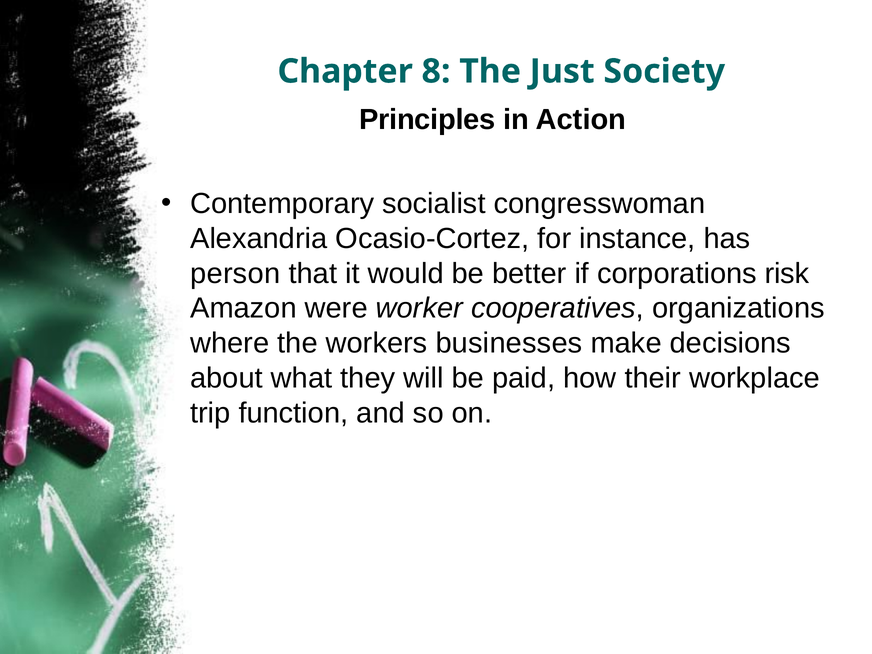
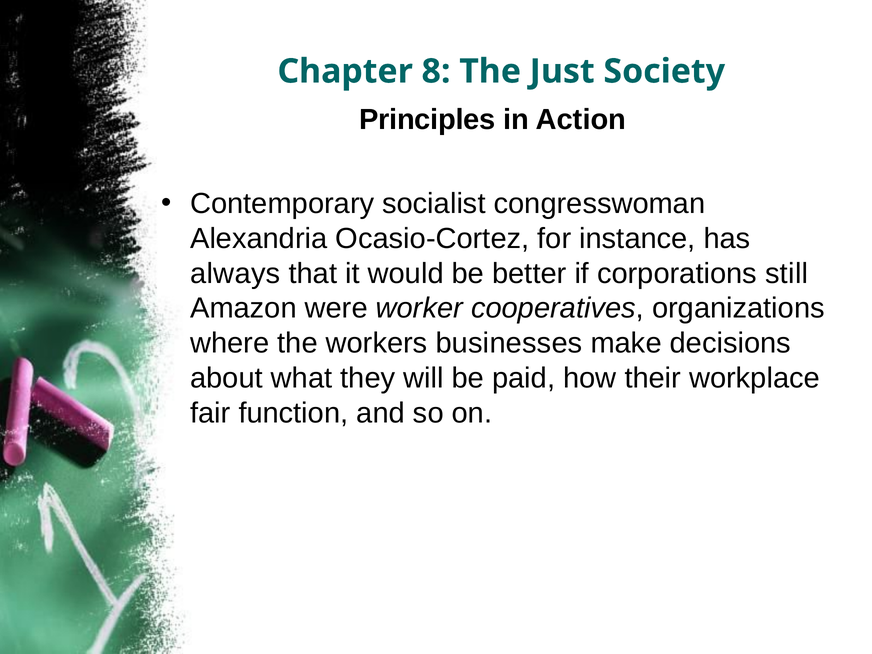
person: person -> always
risk: risk -> still
trip: trip -> fair
